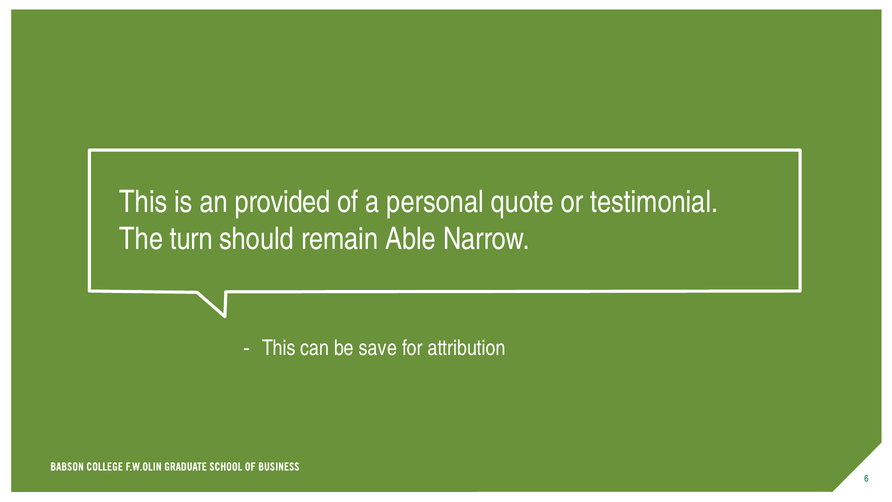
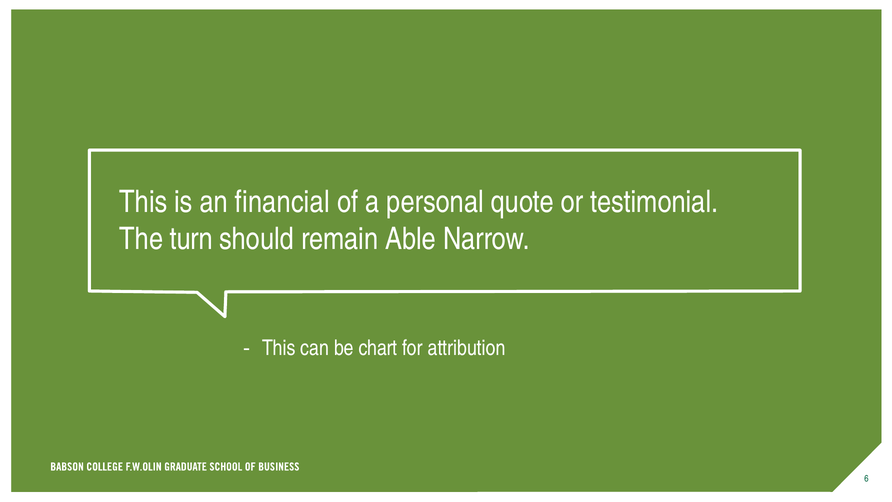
provided: provided -> financial
save: save -> chart
